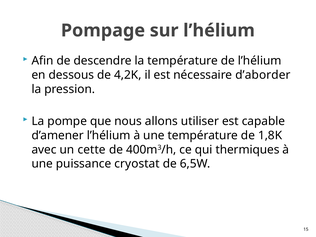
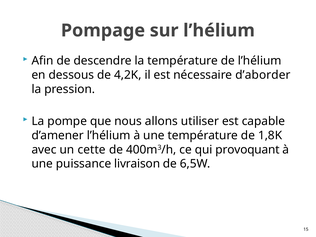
thermiques: thermiques -> provoquant
cryostat: cryostat -> livraison
